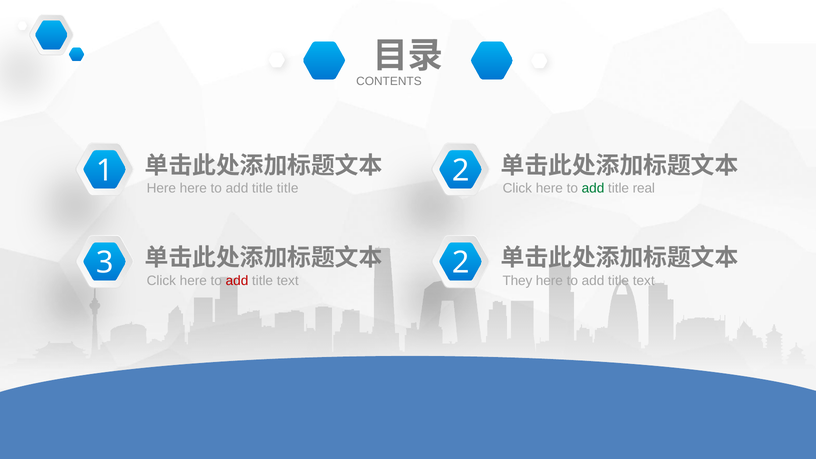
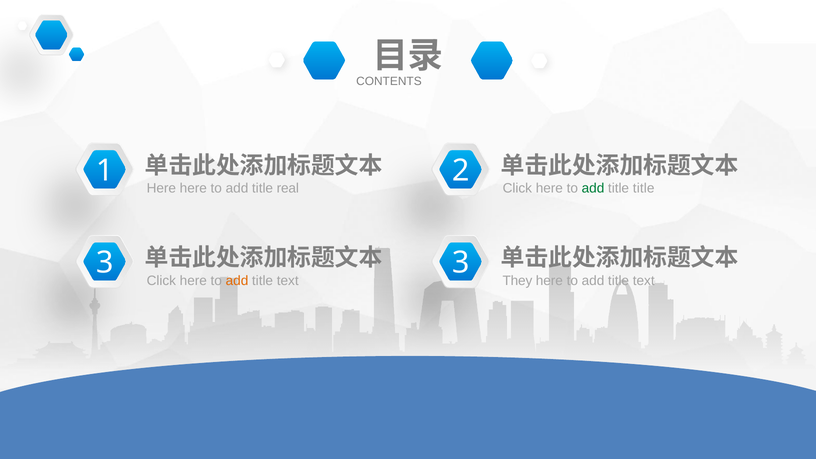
title title: title -> real
title real: real -> title
add at (237, 281) colour: red -> orange
text 2: 2 -> 3
